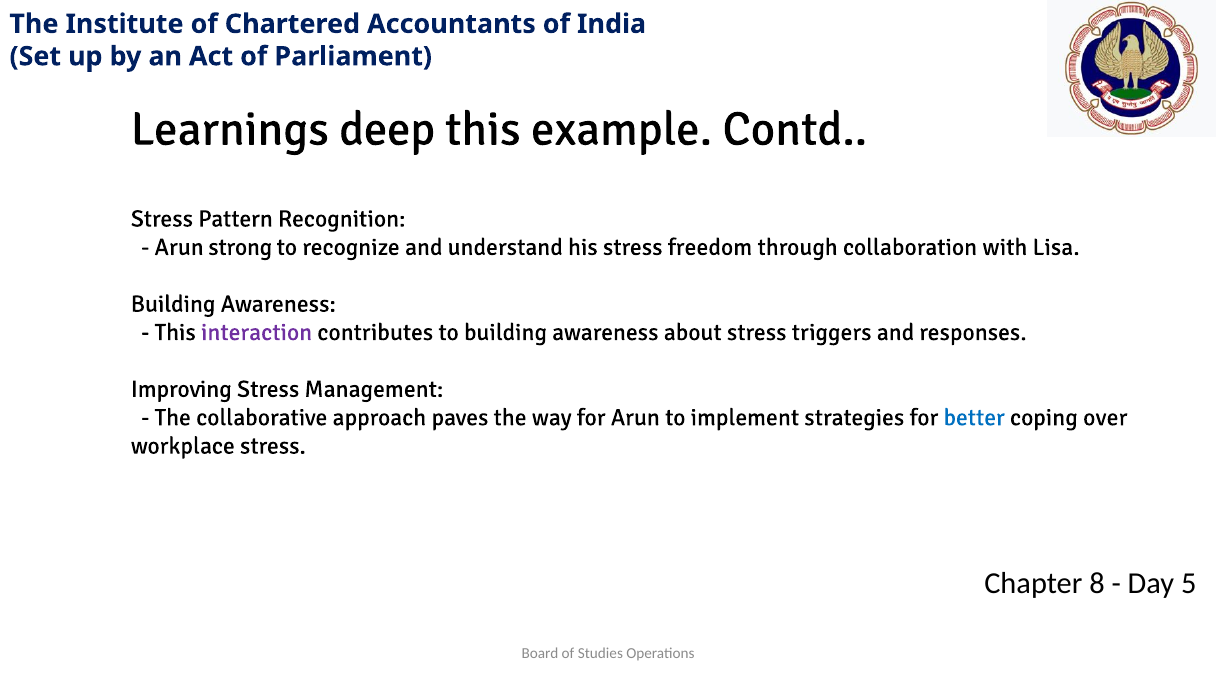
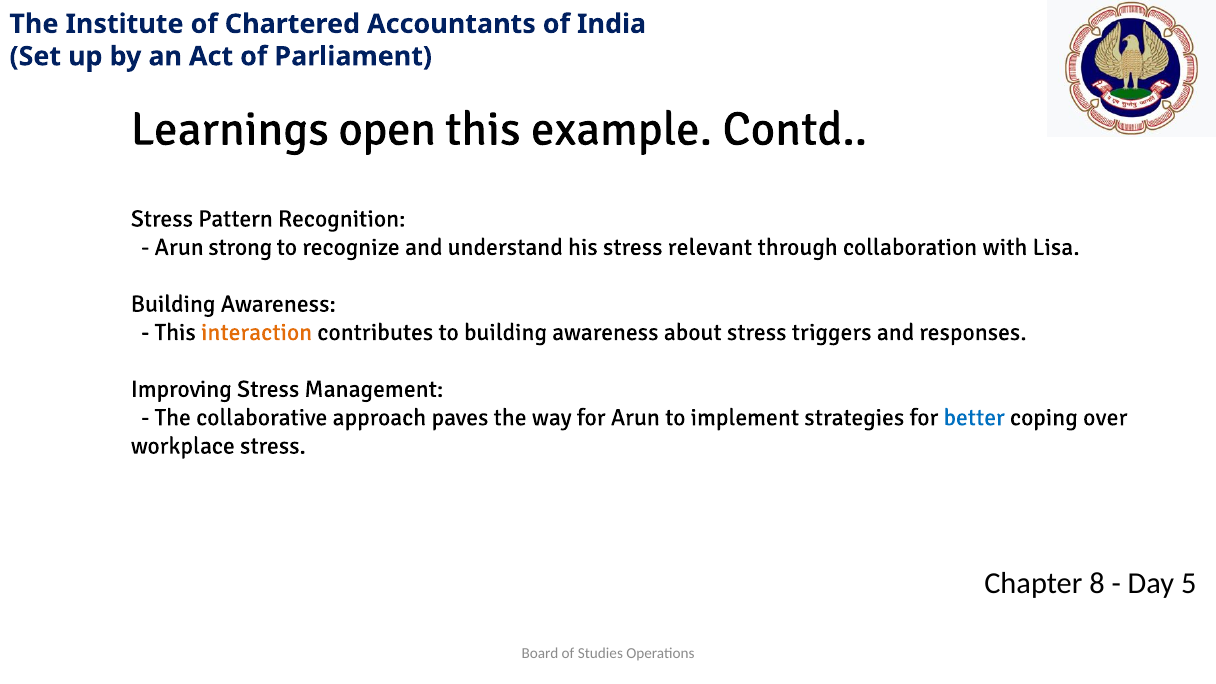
deep: deep -> open
freedom: freedom -> relevant
interaction colour: purple -> orange
